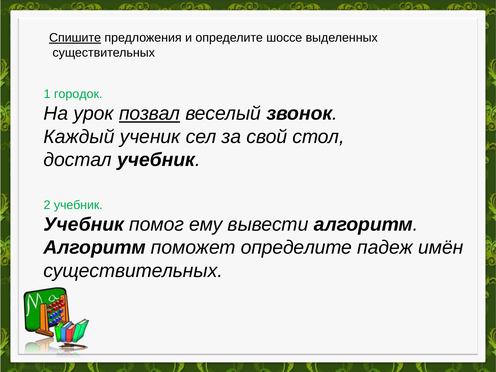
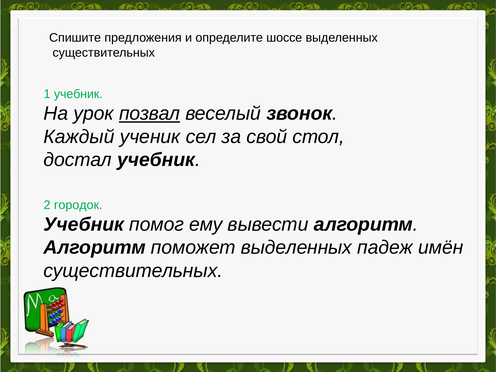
Спишите underline: present -> none
1 городок: городок -> учебник
2 учебник: учебник -> городок
поможет определите: определите -> выделенных
